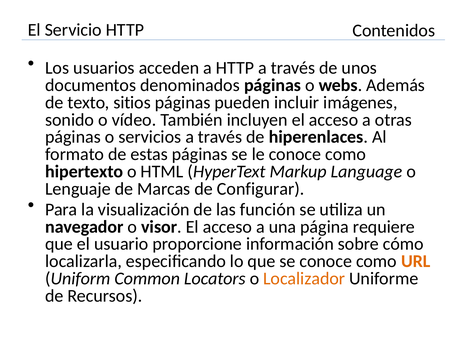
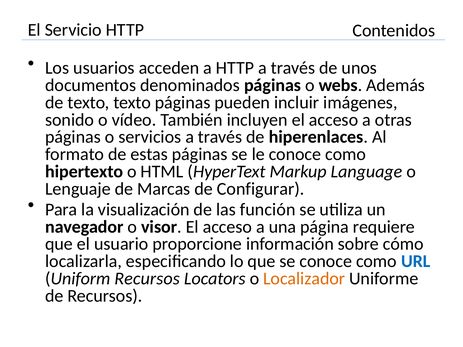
texto sitios: sitios -> texto
URL colour: orange -> blue
Uniform Common: Common -> Recursos
